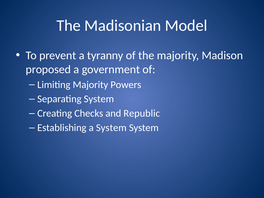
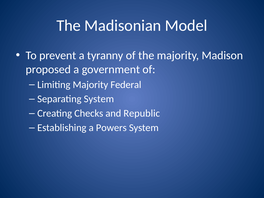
Powers: Powers -> Federal
a System: System -> Powers
